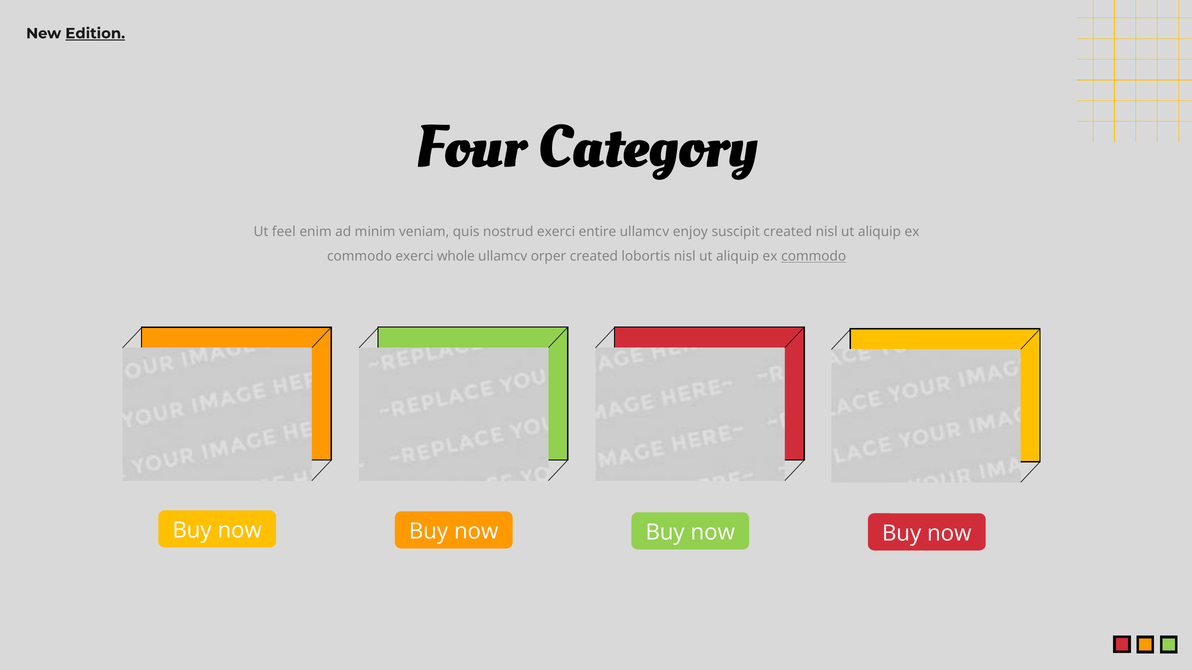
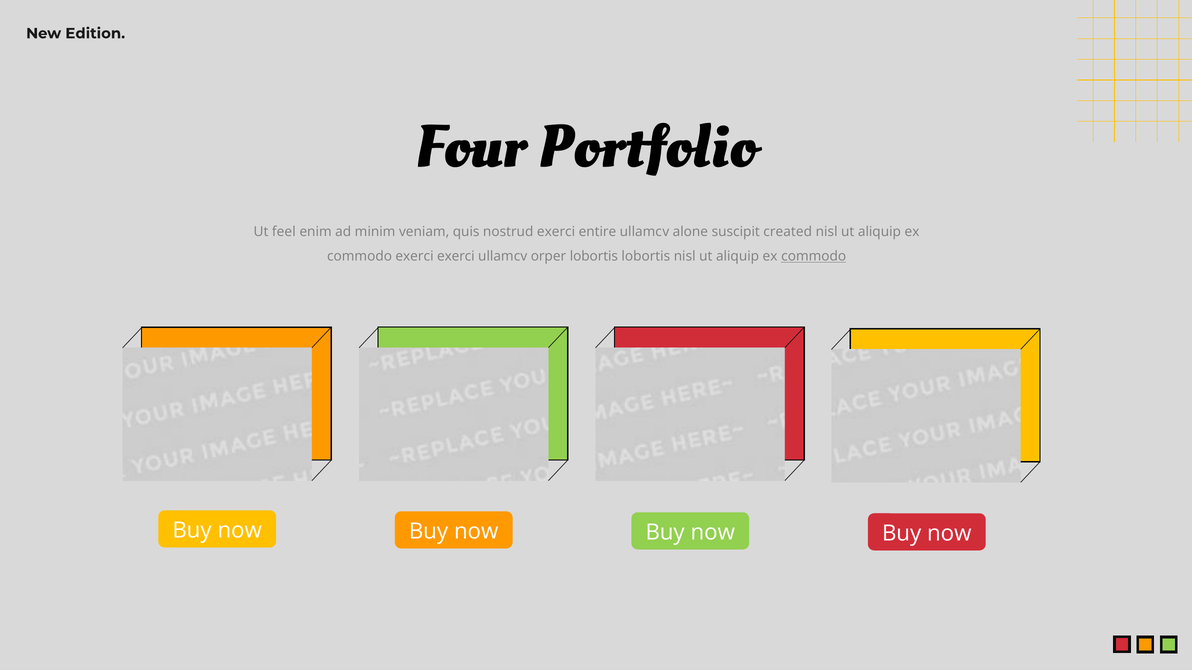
Edition underline: present -> none
Category: Category -> Portfolio
enjoy: enjoy -> alone
exerci whole: whole -> exerci
orper created: created -> lobortis
